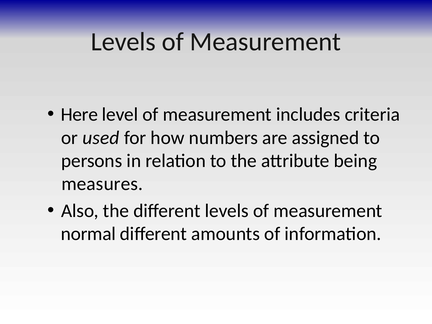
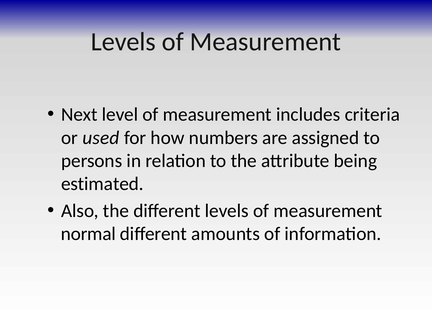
Here: Here -> Next
measures: measures -> estimated
